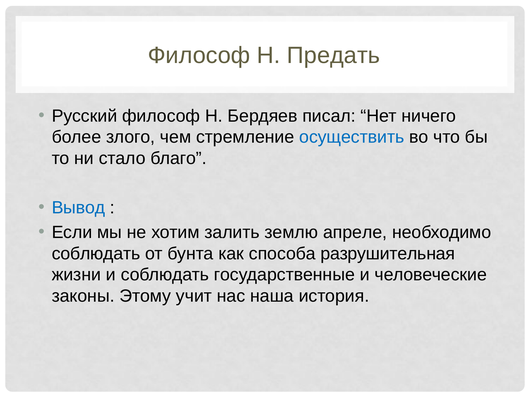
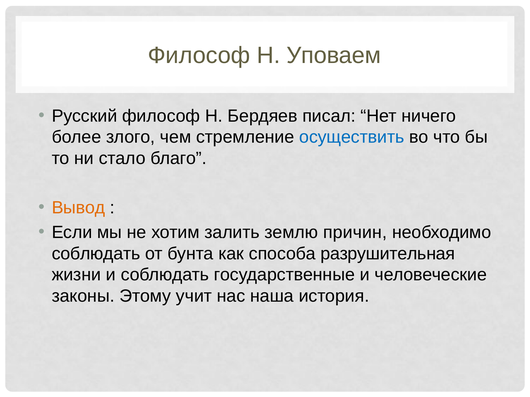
Предать: Предать -> Уповаем
Вывод colour: blue -> orange
апреле: апреле -> причин
